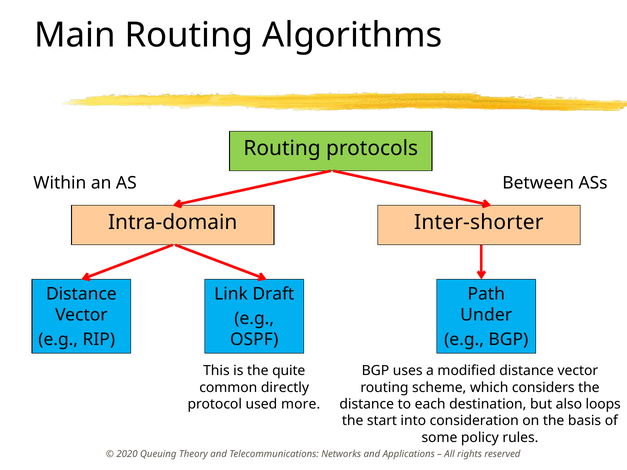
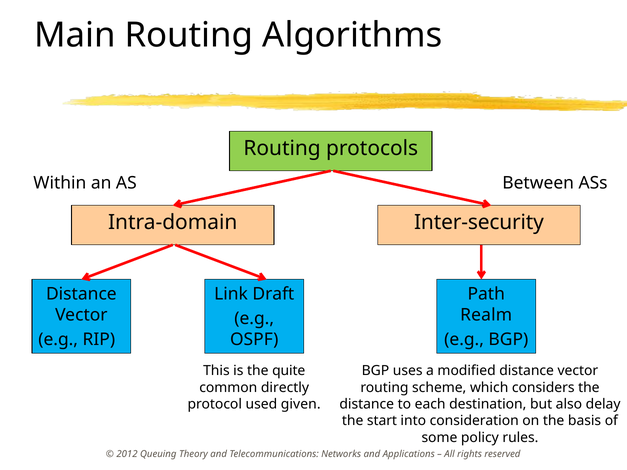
Inter-shorter: Inter-shorter -> Inter-security
Under: Under -> Realm
more: more -> given
loops: loops -> delay
2020: 2020 -> 2012
